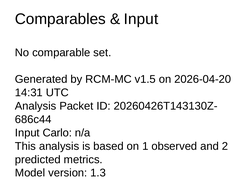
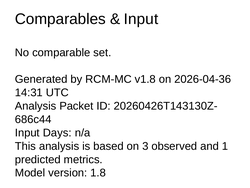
v1.5: v1.5 -> v1.8
2026-04-20: 2026-04-20 -> 2026-04-36
Carlo: Carlo -> Days
1: 1 -> 3
2: 2 -> 1
1.3: 1.3 -> 1.8
